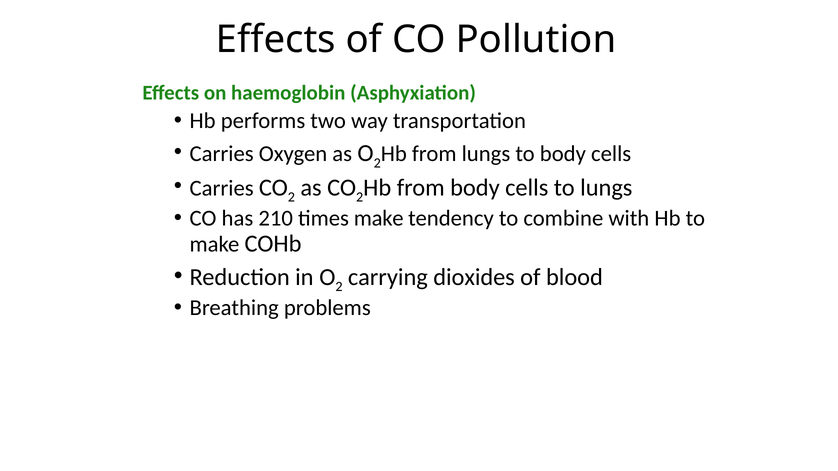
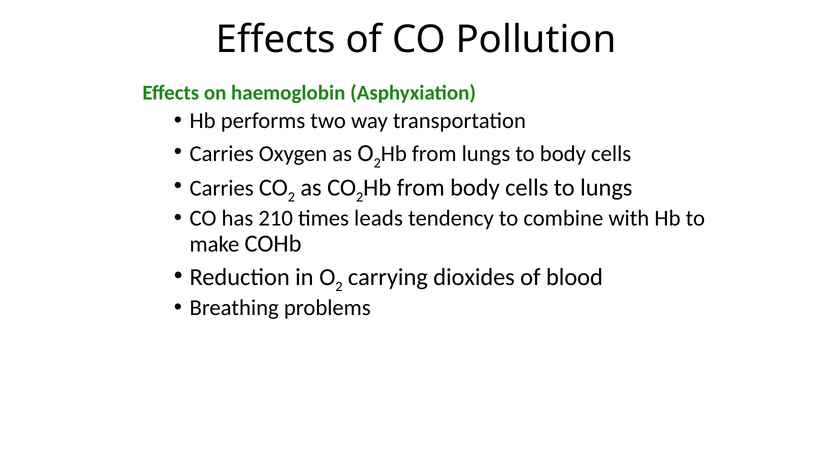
times make: make -> leads
